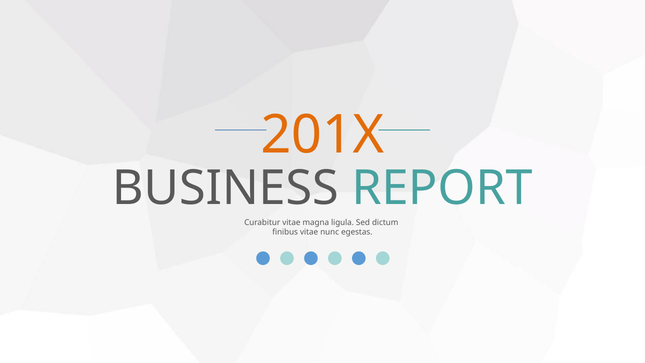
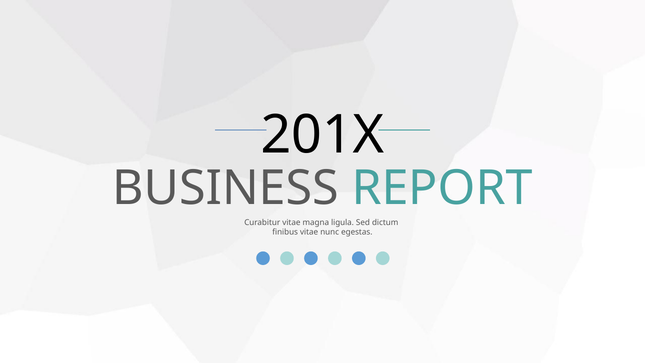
201X colour: orange -> black
